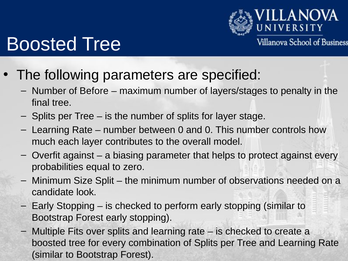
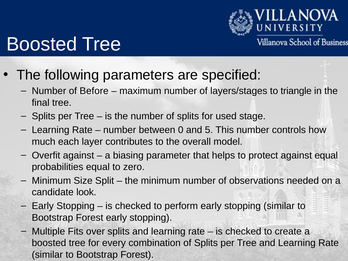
penalty: penalty -> triangle
for layer: layer -> used
and 0: 0 -> 5
against every: every -> equal
